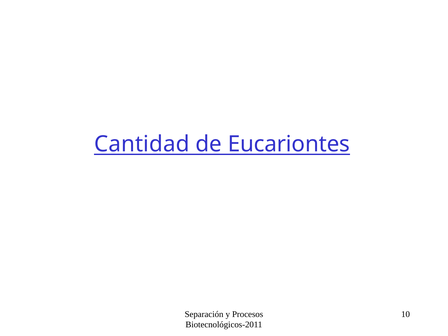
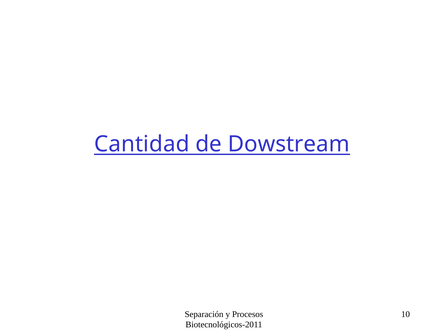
Eucariontes: Eucariontes -> Dowstream
